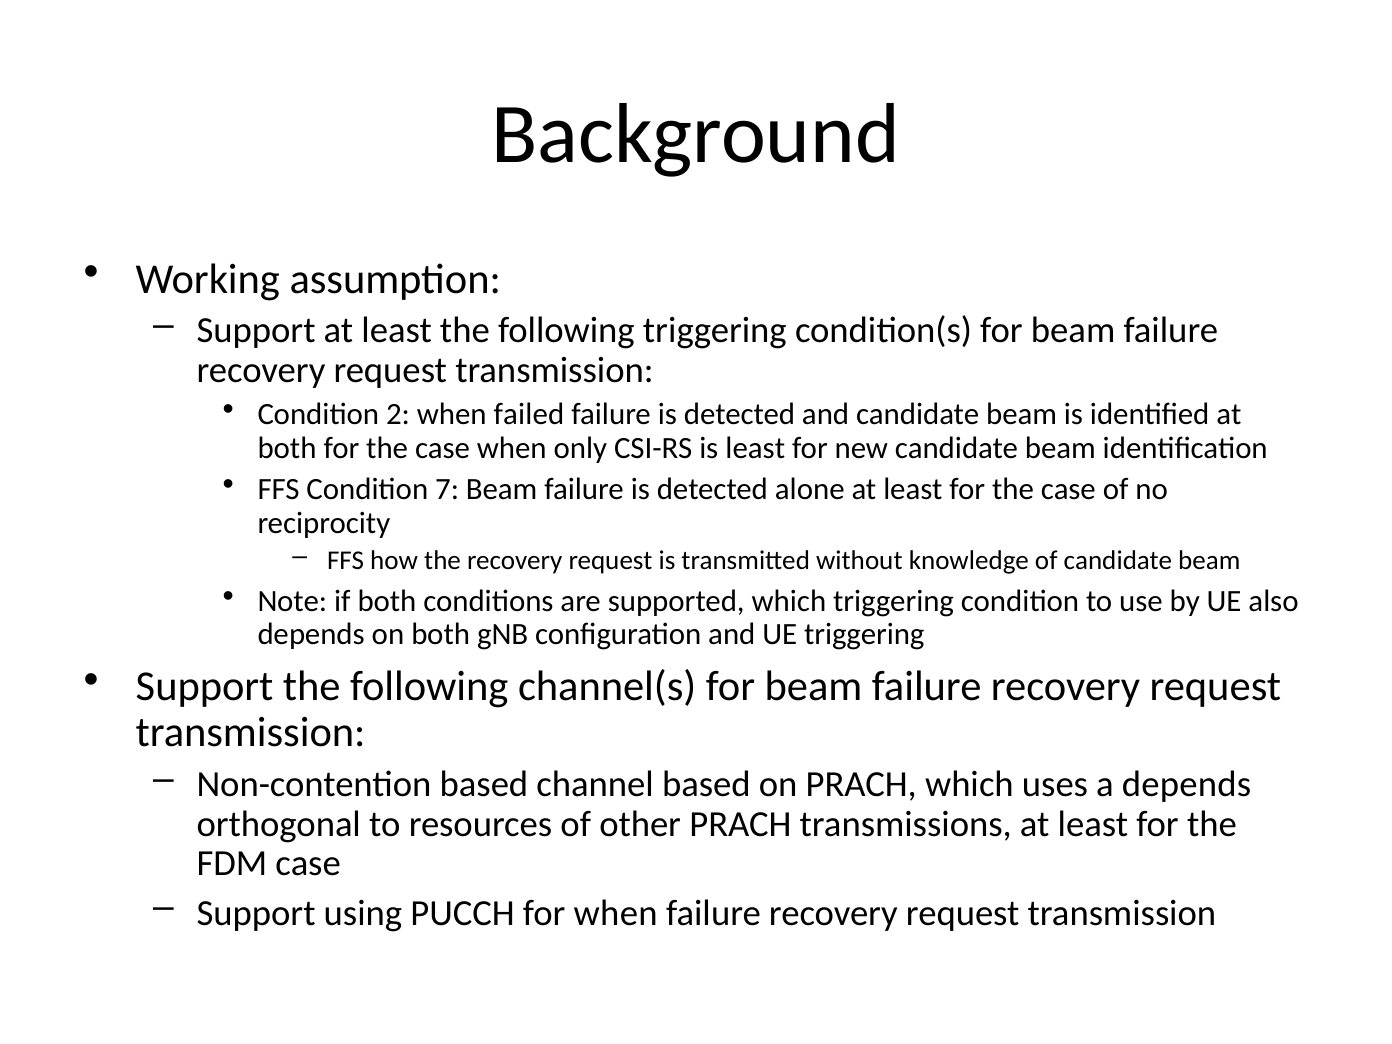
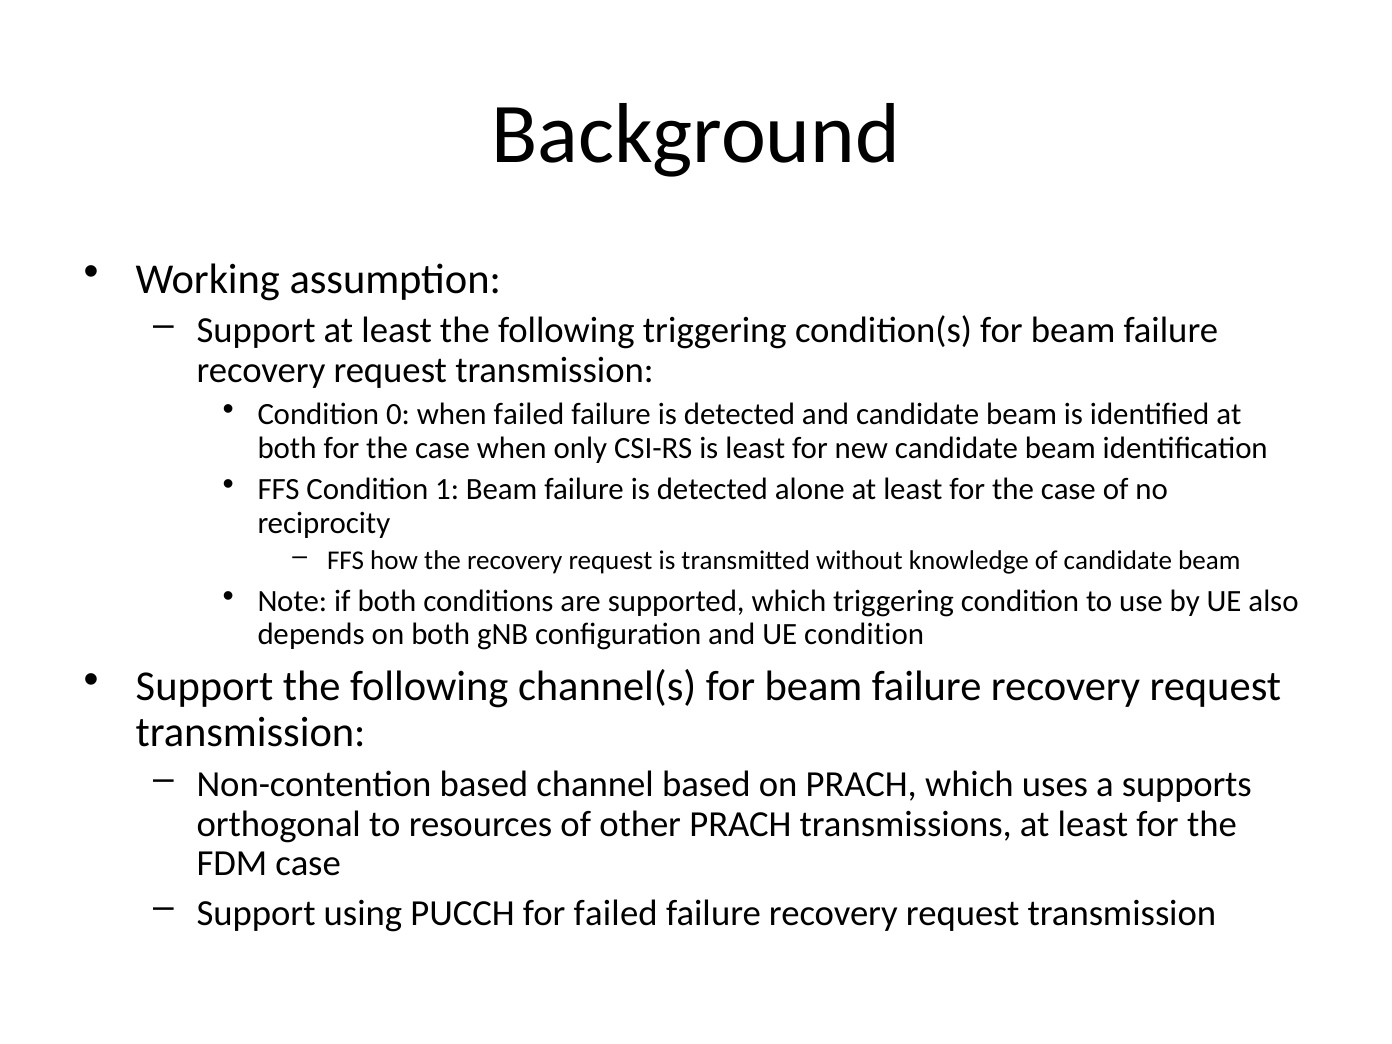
2: 2 -> 0
7: 7 -> 1
UE triggering: triggering -> condition
a depends: depends -> supports
for when: when -> failed
